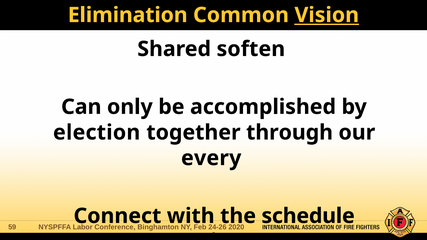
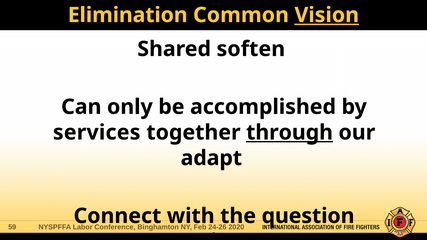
election: election -> services
through underline: none -> present
every: every -> adapt
schedule: schedule -> question
